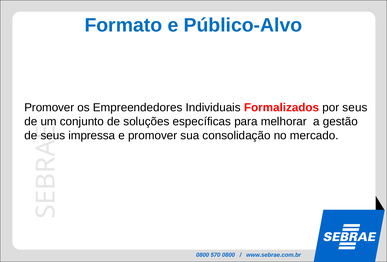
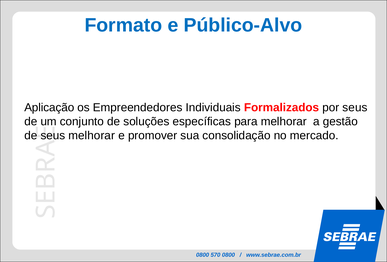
Promover at (49, 108): Promover -> Aplicação
impressa at (92, 136): impressa -> melhorar
